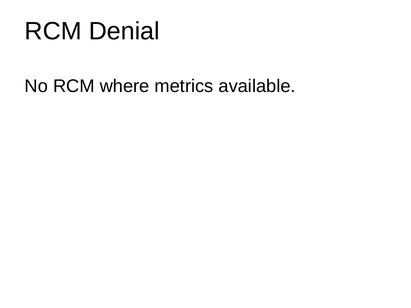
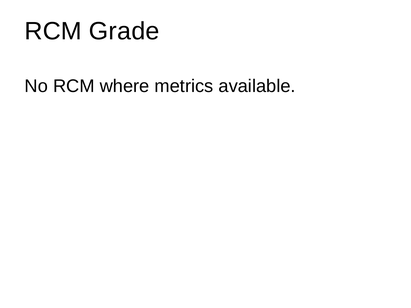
Denial: Denial -> Grade
